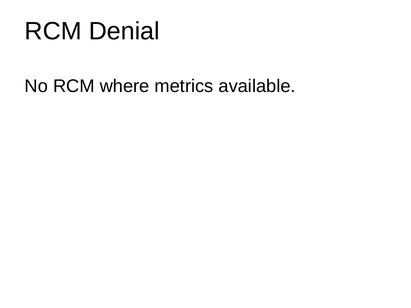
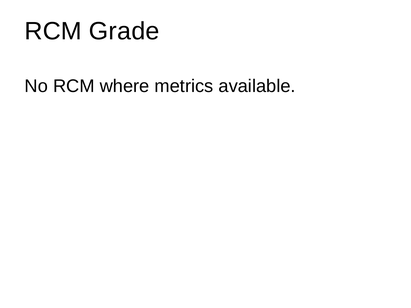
Denial: Denial -> Grade
